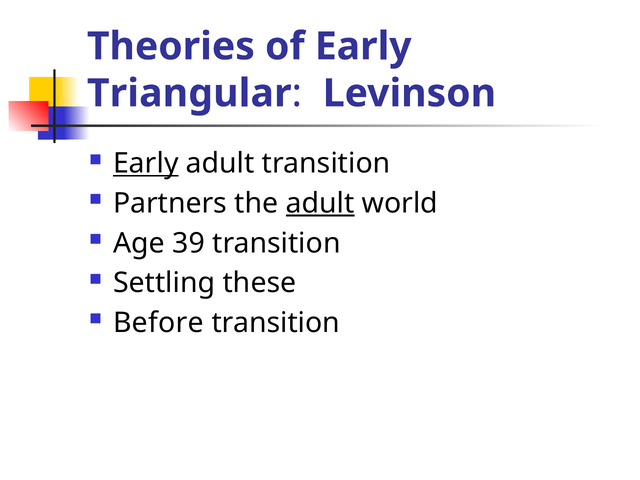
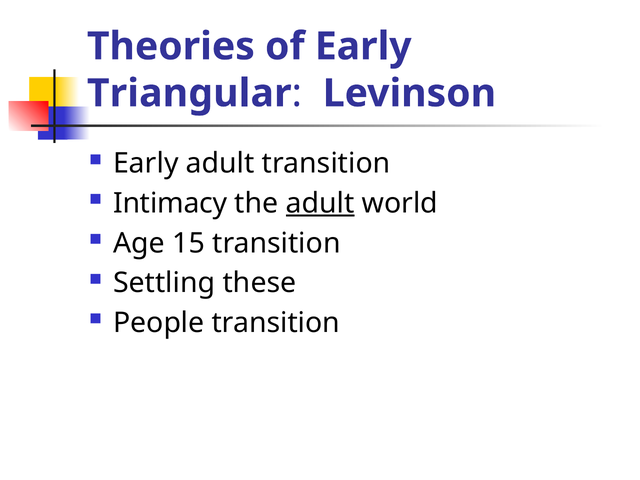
Early at (146, 163) underline: present -> none
Partners: Partners -> Intimacy
39: 39 -> 15
Before: Before -> People
